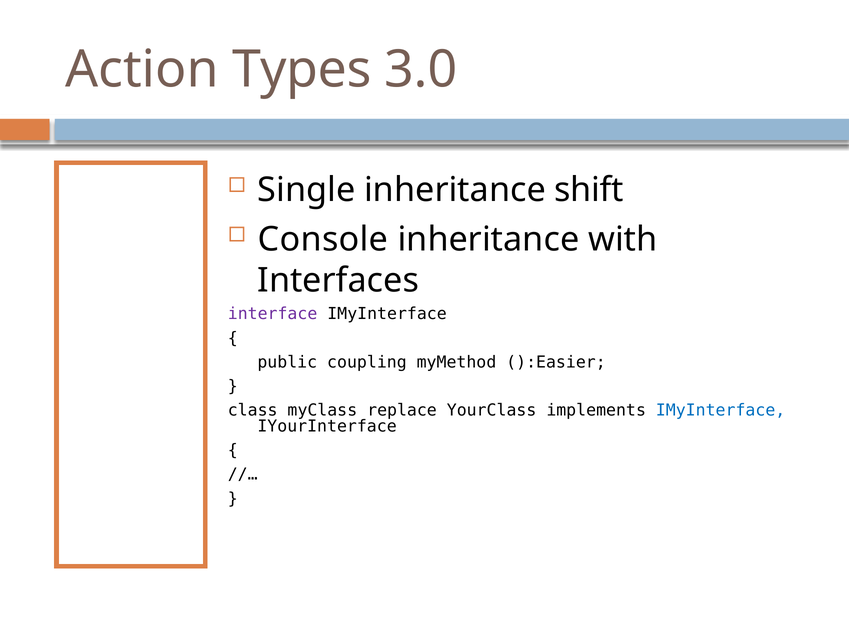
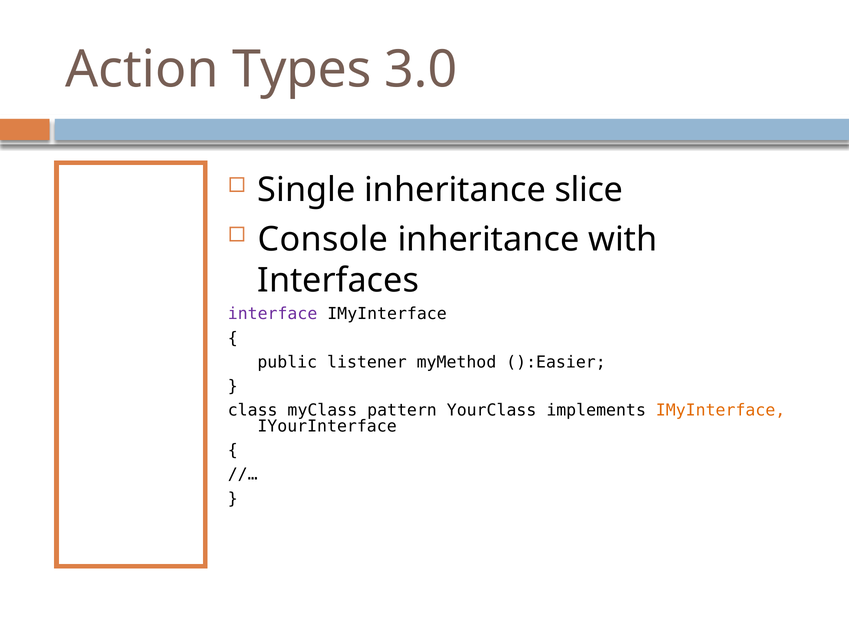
shift: shift -> slice
coupling: coupling -> listener
replace: replace -> pattern
IMyInterface at (721, 410) colour: blue -> orange
